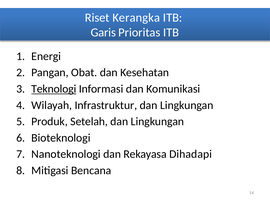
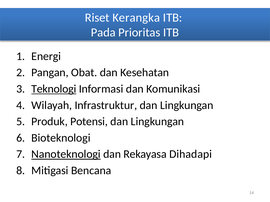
Garis: Garis -> Pada
Setelah: Setelah -> Potensi
Nanoteknologi underline: none -> present
